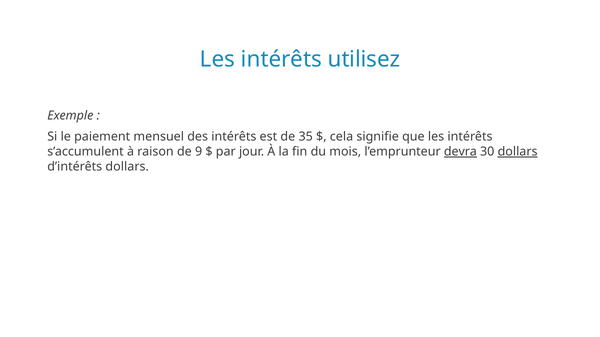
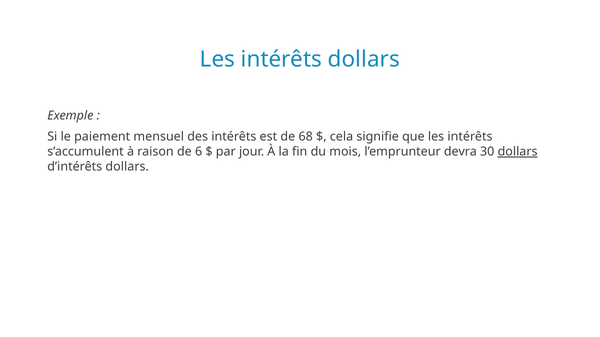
intérêts utilisez: utilisez -> dollars
35: 35 -> 68
9: 9 -> 6
devra underline: present -> none
